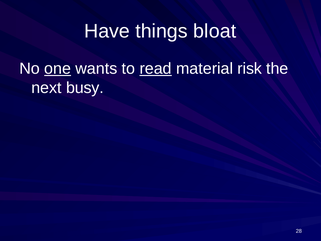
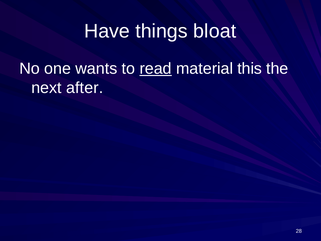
one underline: present -> none
risk: risk -> this
busy: busy -> after
